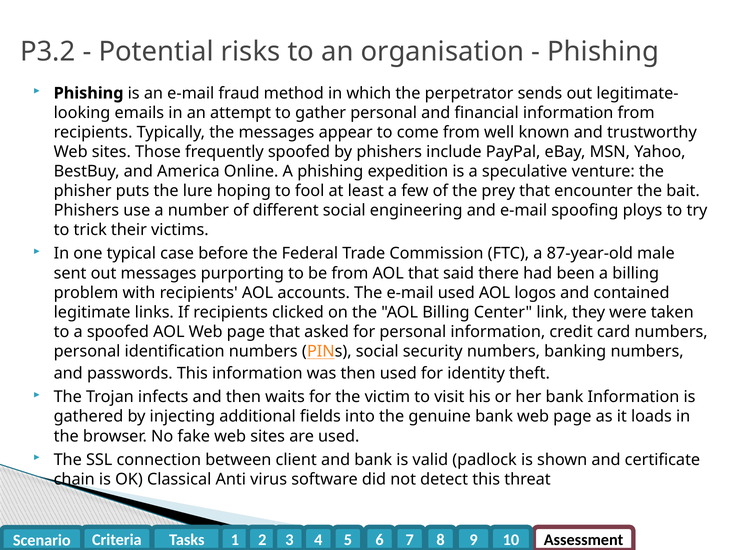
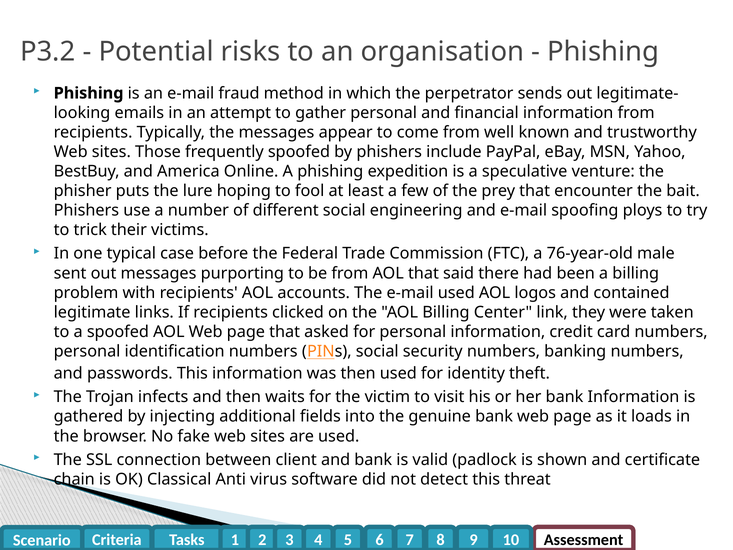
87-year-old: 87-year-old -> 76-year-old
